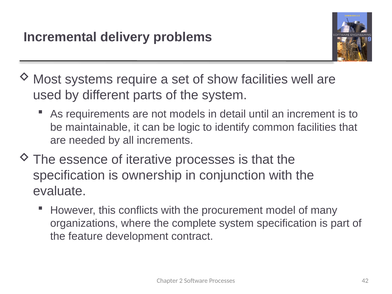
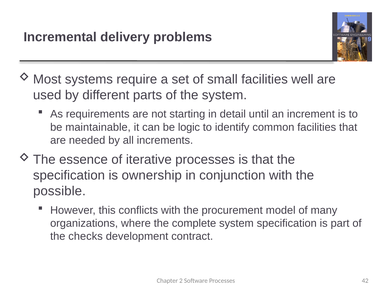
show: show -> small
models: models -> starting
evaluate: evaluate -> possible
feature: feature -> checks
